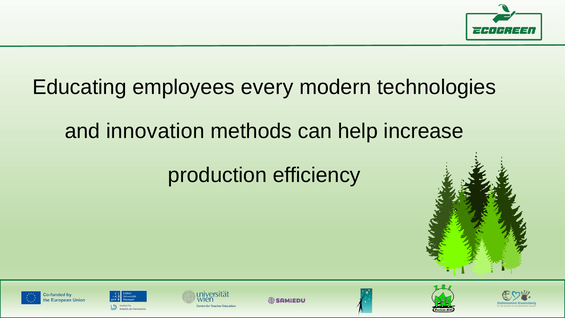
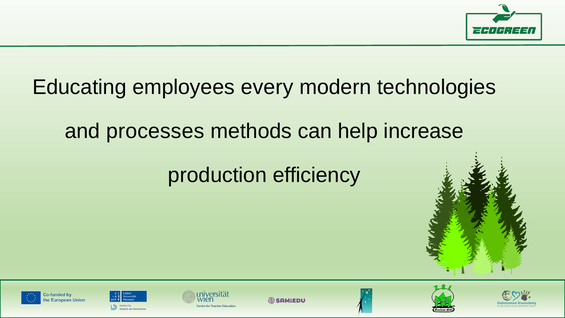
innovation: innovation -> processes
